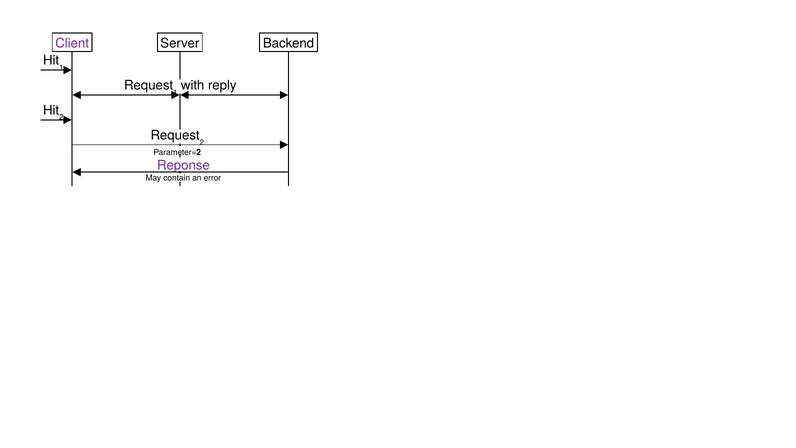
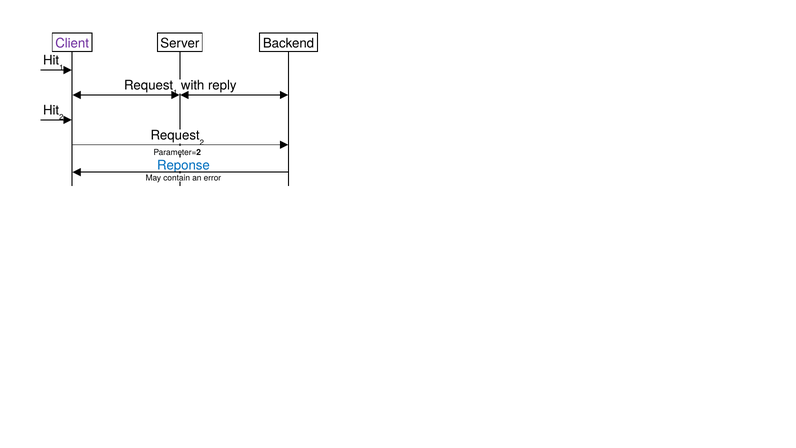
Reponse colour: purple -> blue
